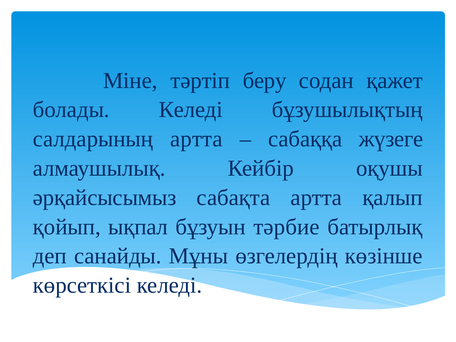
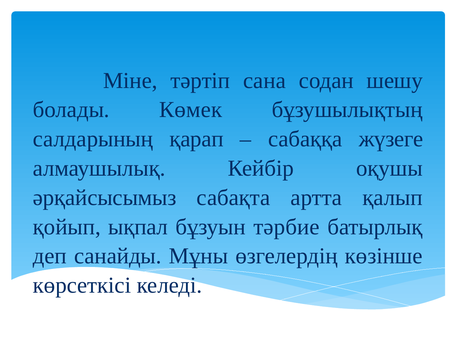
беру: беру -> сана
қажет: қажет -> шешу
болады Келеді: Келеді -> Көмек
салдарының артта: артта -> қарап
